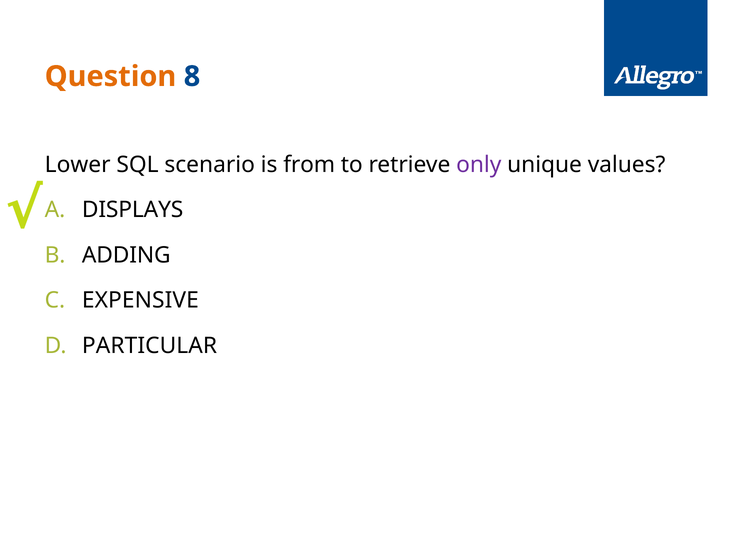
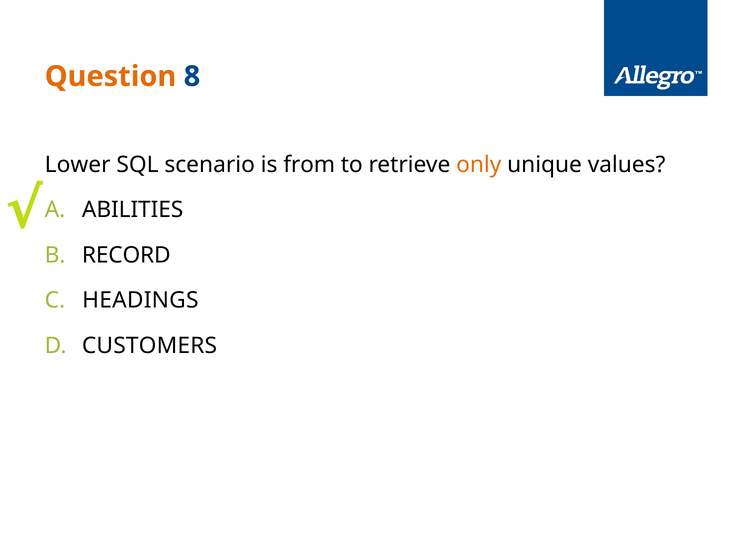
only colour: purple -> orange
DISPLAYS: DISPLAYS -> ABILITIES
ADDING: ADDING -> RECORD
EXPENSIVE: EXPENSIVE -> HEADINGS
PARTICULAR: PARTICULAR -> CUSTOMERS
